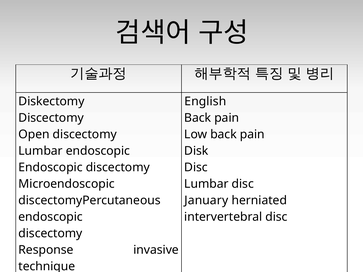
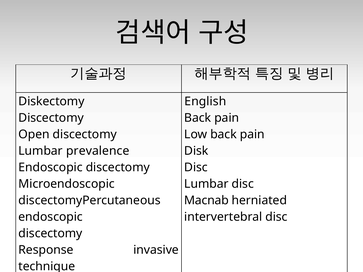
Lumbar endoscopic: endoscopic -> prevalence
January: January -> Macnab
